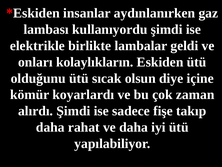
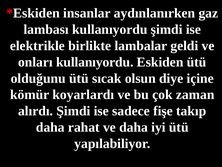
onları kolaylıkların: kolaylıkların -> kullanıyordu
